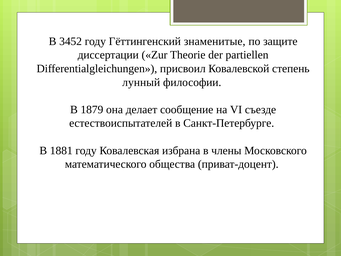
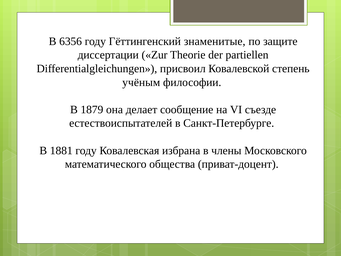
3452: 3452 -> 6356
лунный: лунный -> учёным
